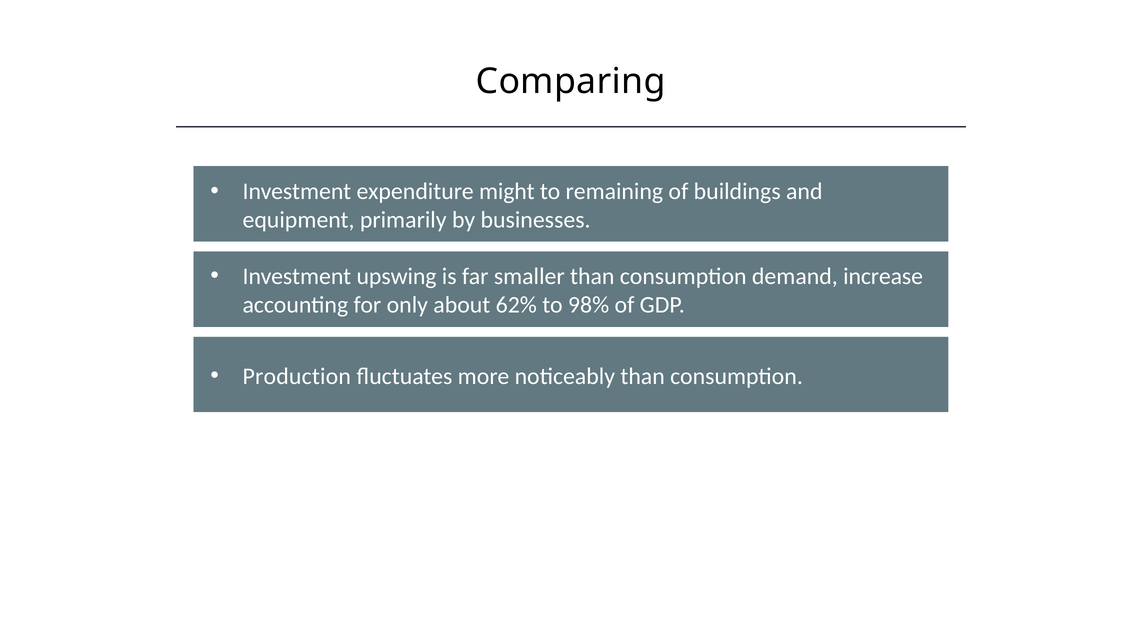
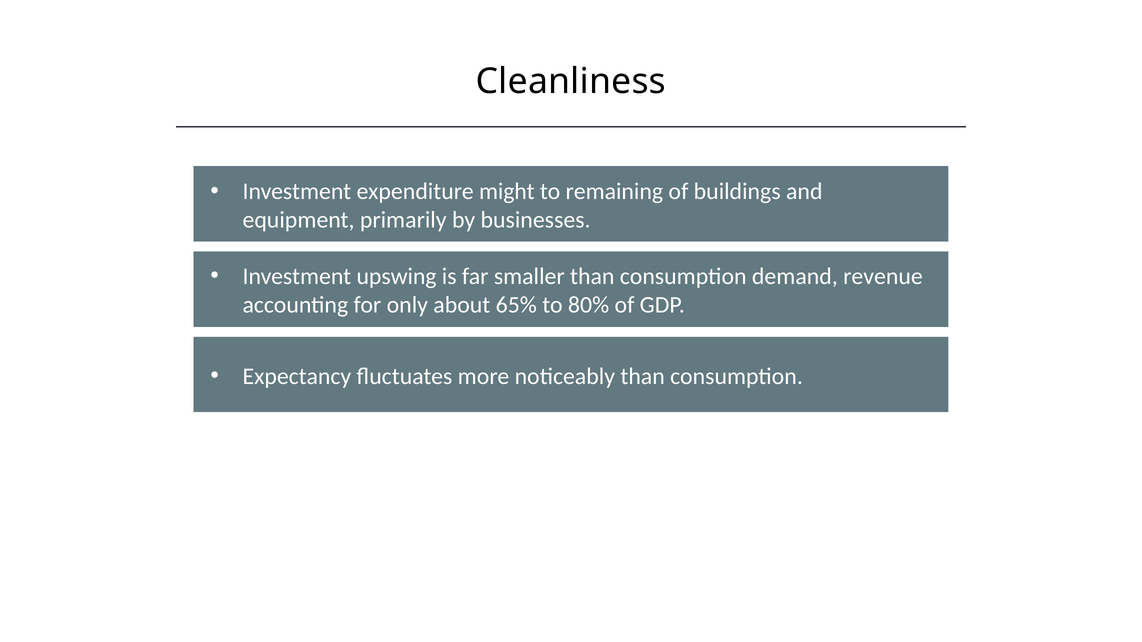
Comparing: Comparing -> Cleanliness
increase: increase -> revenue
62%: 62% -> 65%
98%: 98% -> 80%
Production: Production -> Expectancy
